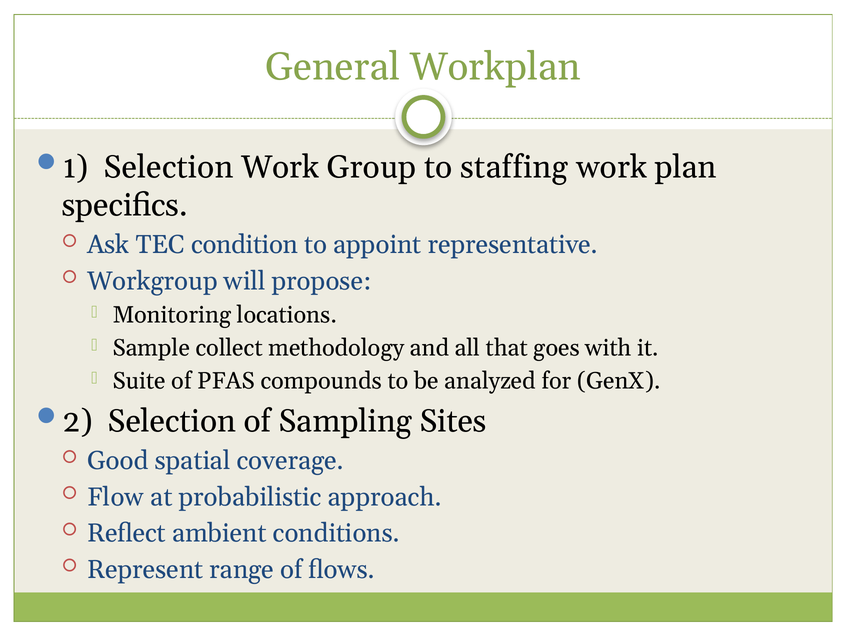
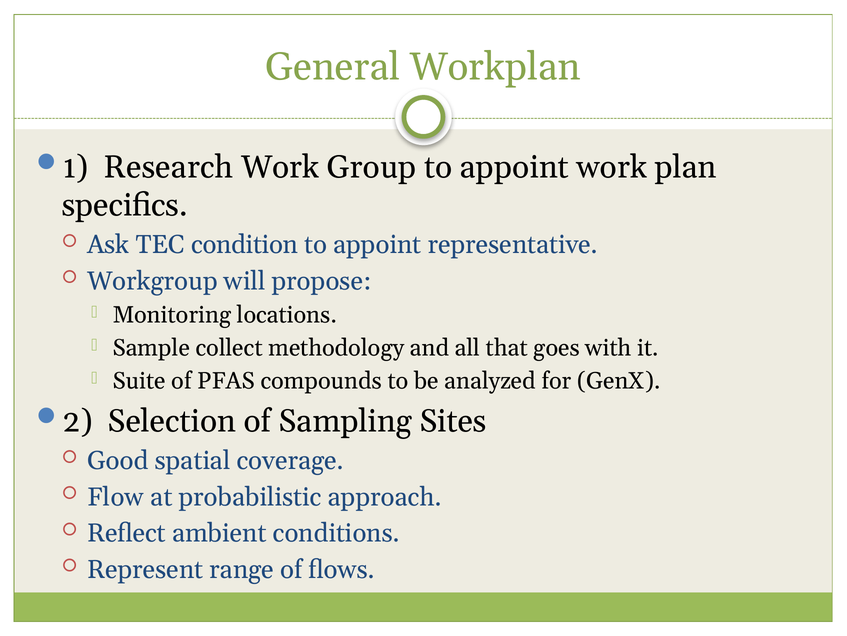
1 Selection: Selection -> Research
Group to staffing: staffing -> appoint
